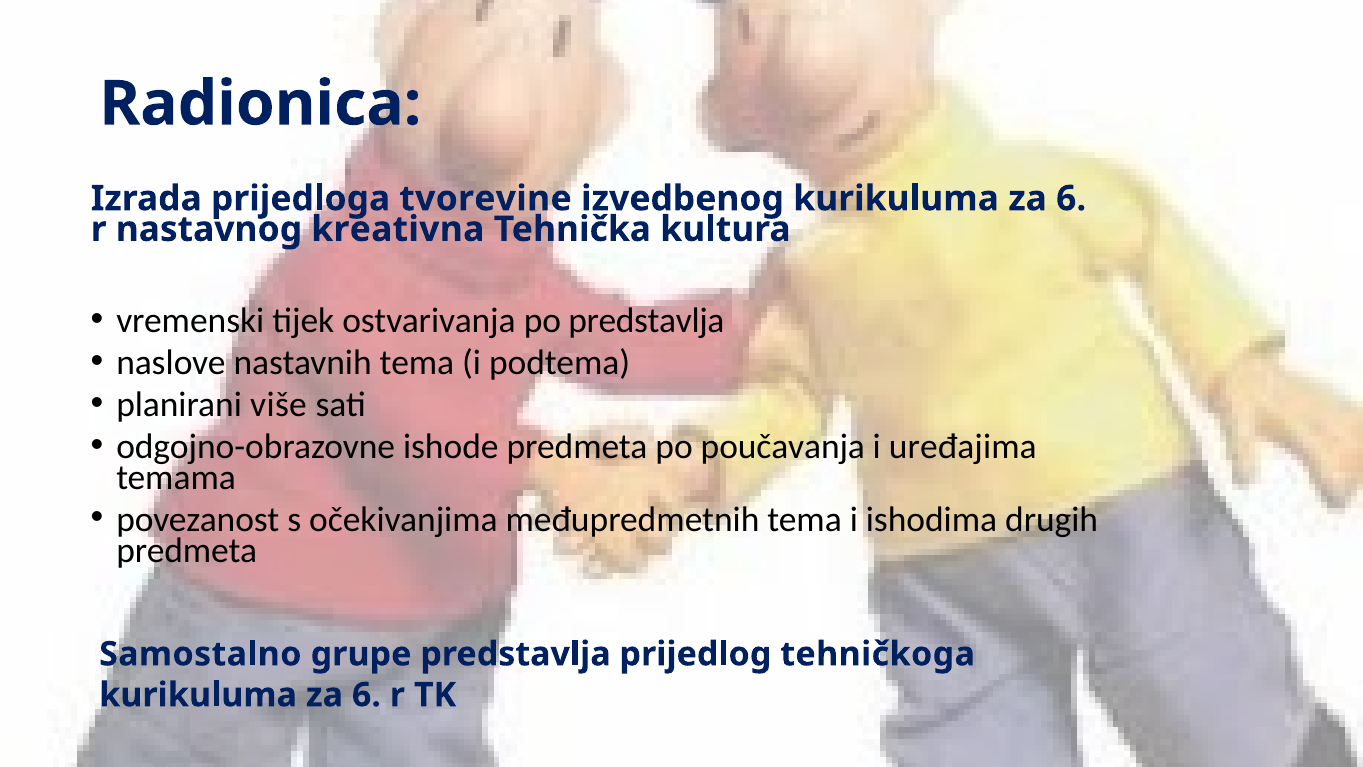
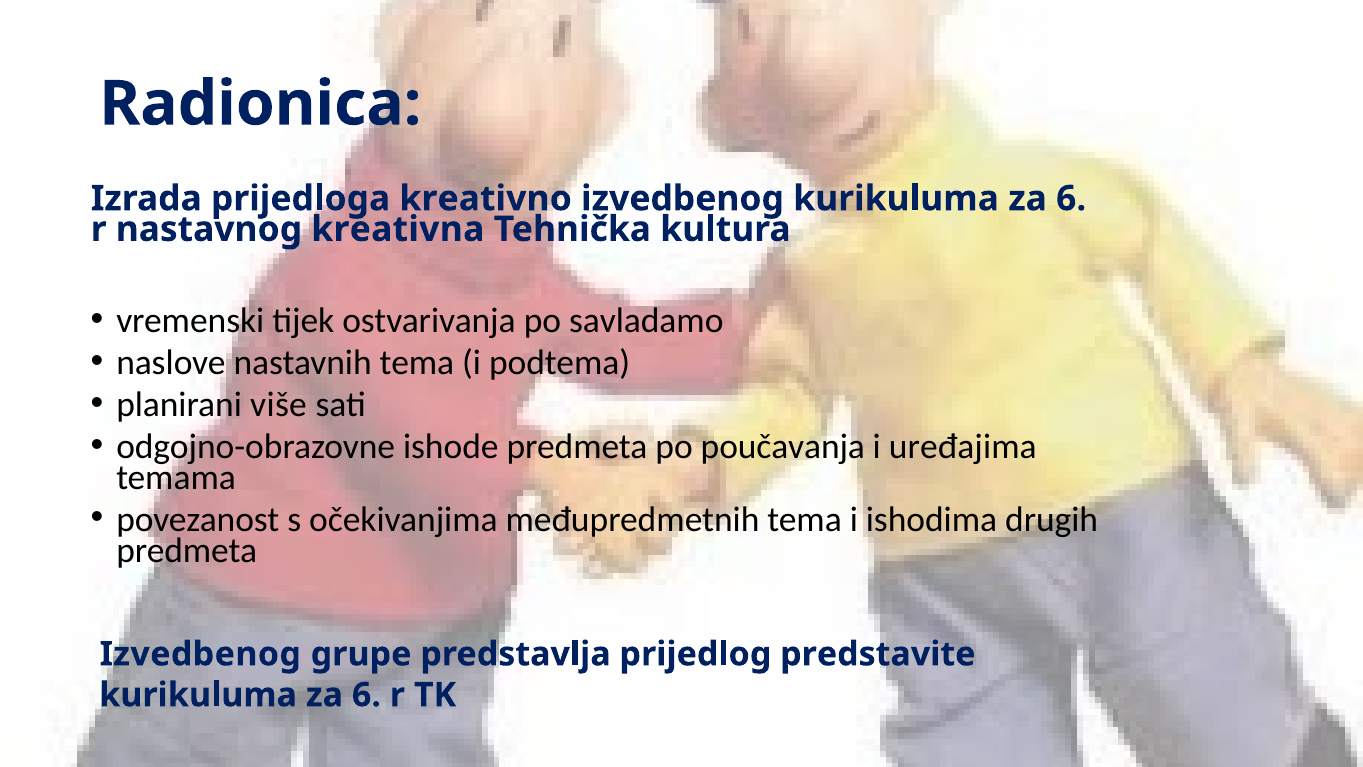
tvorevine: tvorevine -> kreativno
po predstavlja: predstavlja -> savladamo
Samostalno at (200, 654): Samostalno -> Izvedbenog
tehničkoga: tehničkoga -> predstavite
